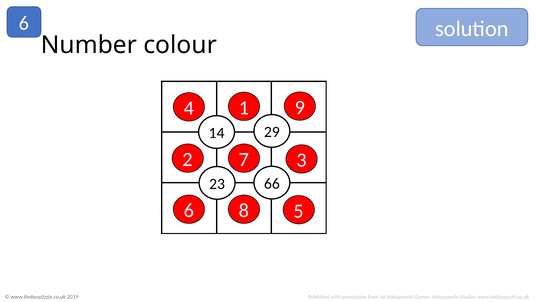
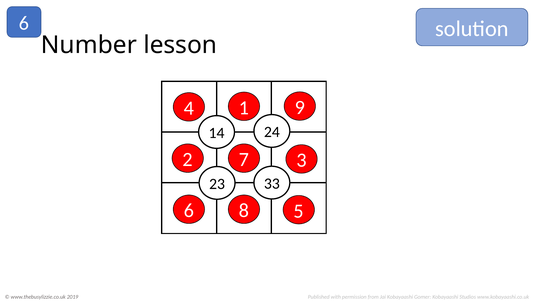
colour: colour -> lesson
29: 29 -> 24
66: 66 -> 33
